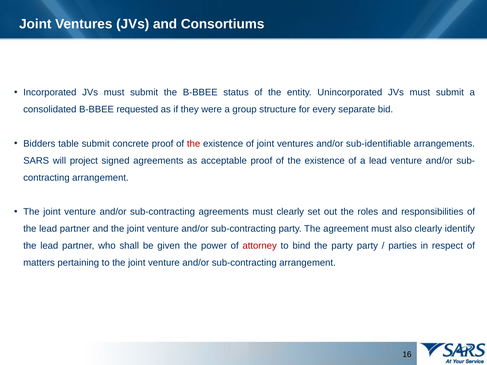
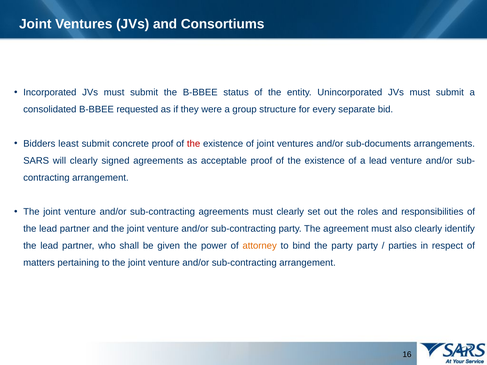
table: table -> least
sub-identifiable: sub-identifiable -> sub-documents
will project: project -> clearly
attorney colour: red -> orange
